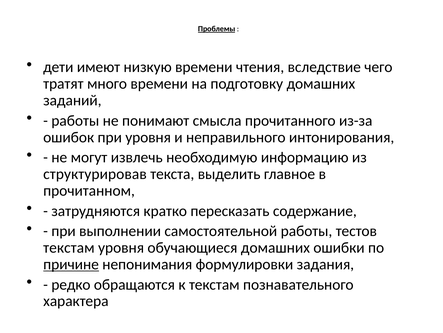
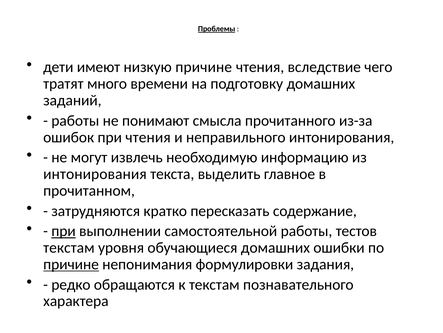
низкую времени: времени -> причине
при уровня: уровня -> чтения
структурировав at (95, 174): структурировав -> интонирования
при at (64, 231) underline: none -> present
